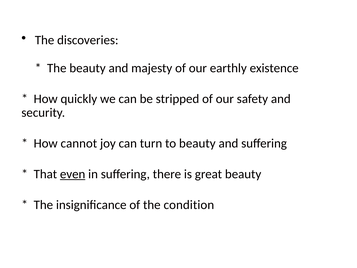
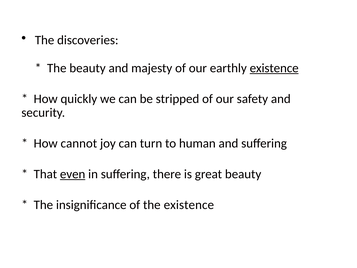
existence at (274, 68) underline: none -> present
to beauty: beauty -> human
the condition: condition -> existence
